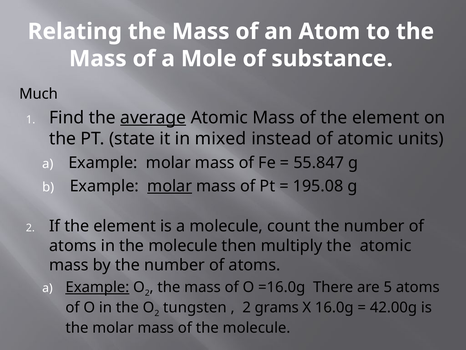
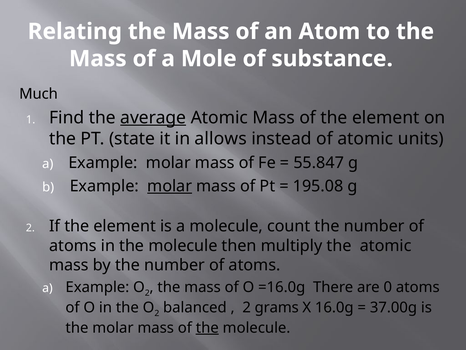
mixed: mixed -> allows
Example at (97, 287) underline: present -> none
5: 5 -> 0
tungsten: tungsten -> balanced
42.00g: 42.00g -> 37.00g
the at (207, 327) underline: none -> present
